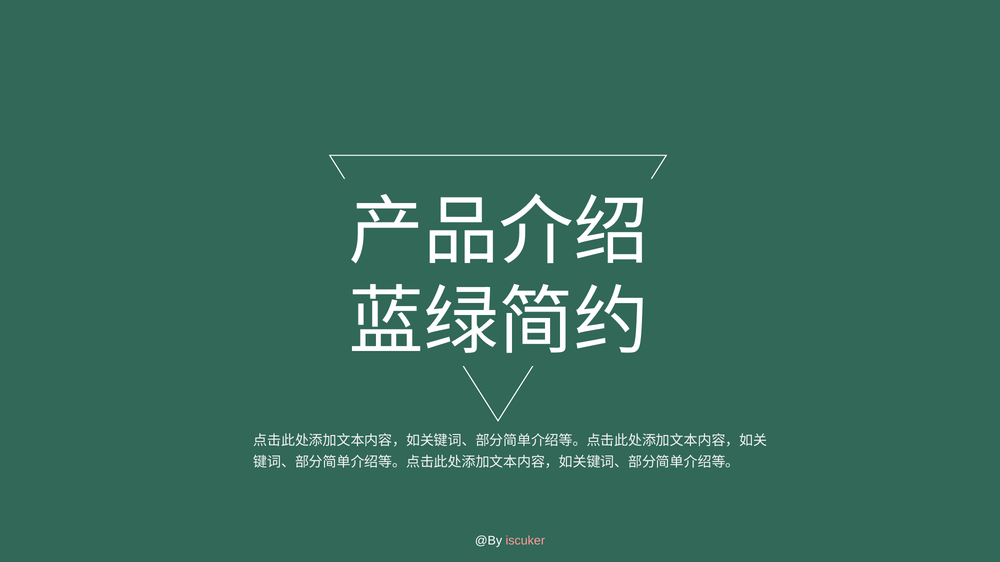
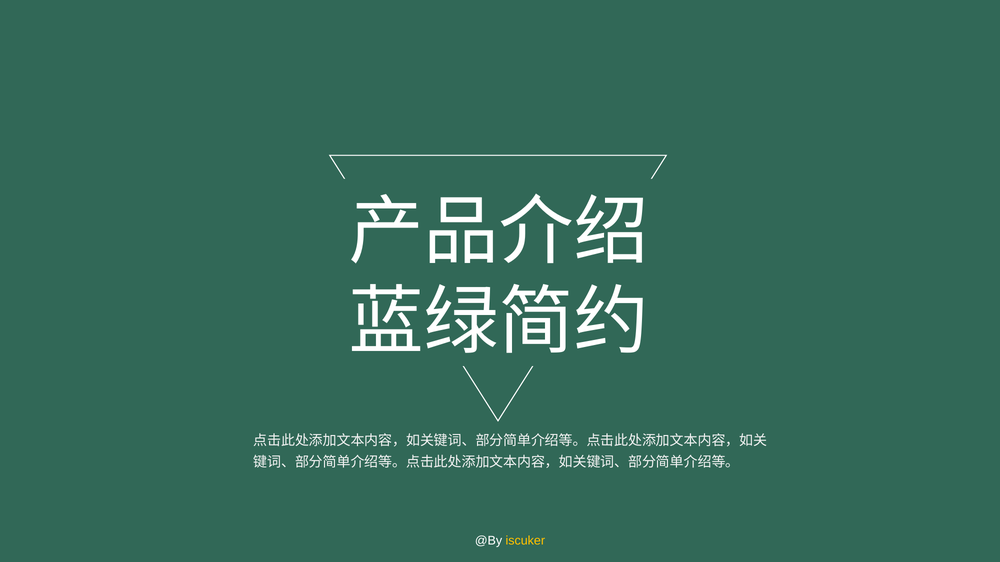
iscuker colour: pink -> yellow
